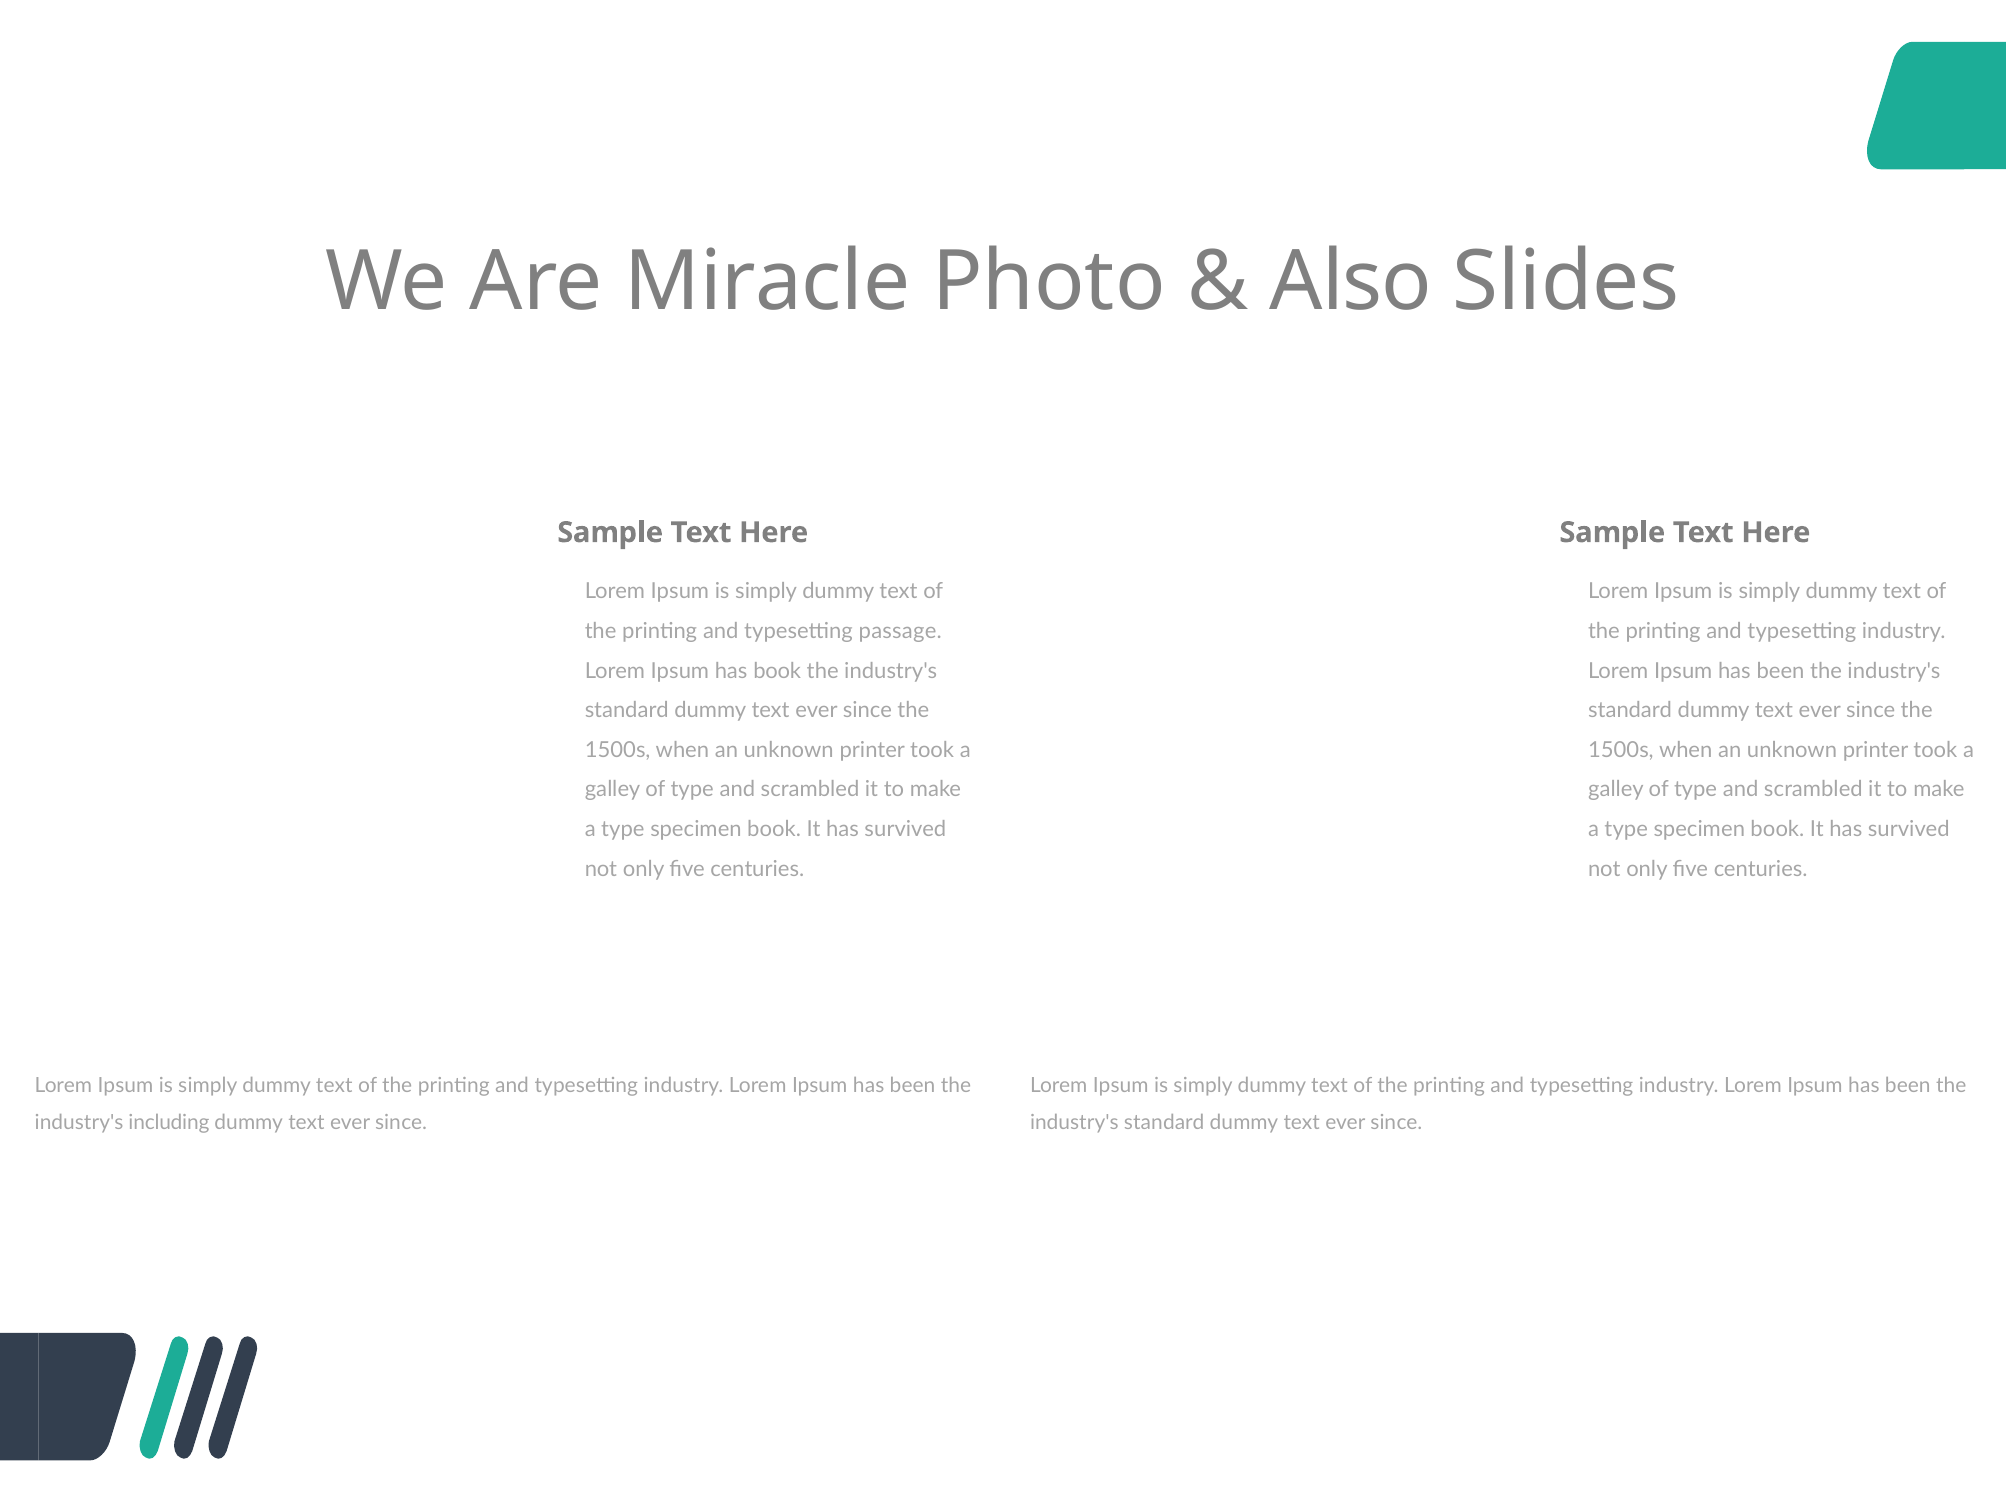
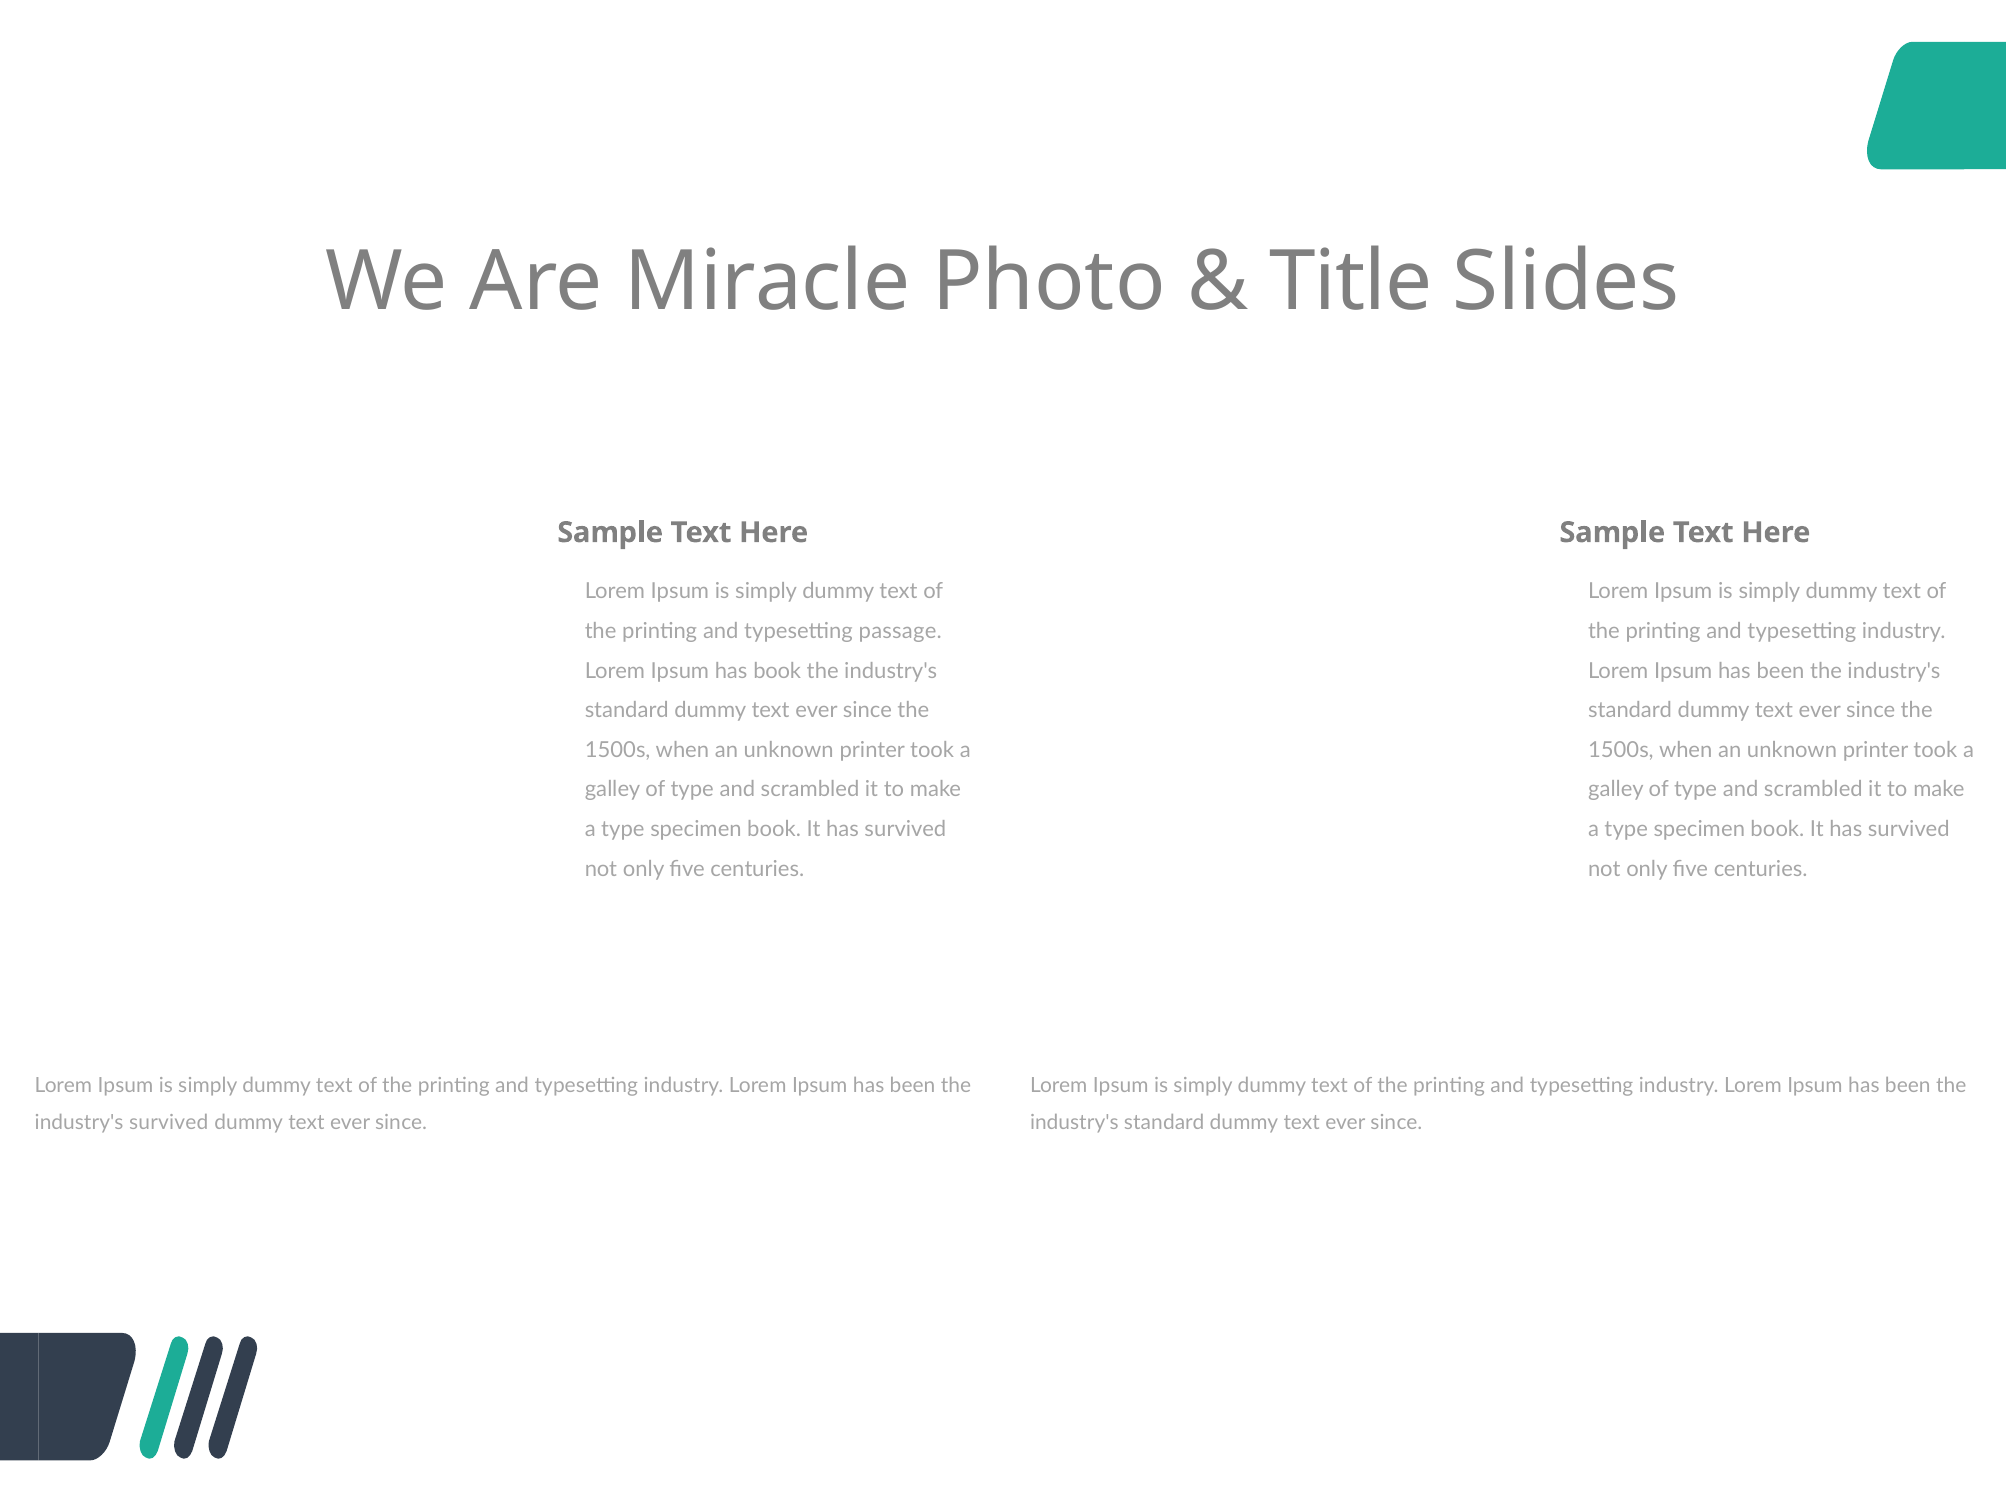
Also: Also -> Title
industry's including: including -> survived
